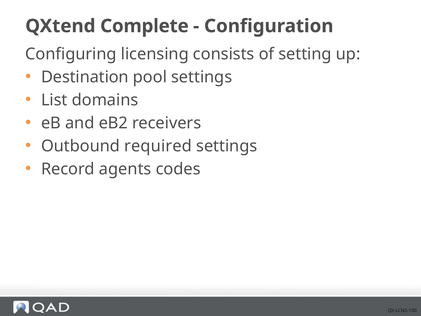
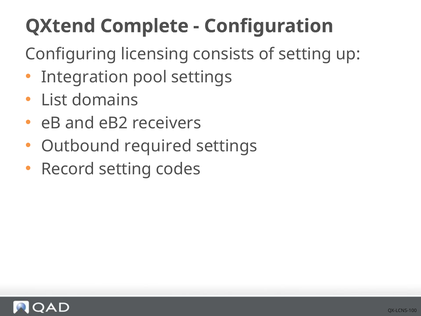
Destination: Destination -> Integration
Record agents: agents -> setting
